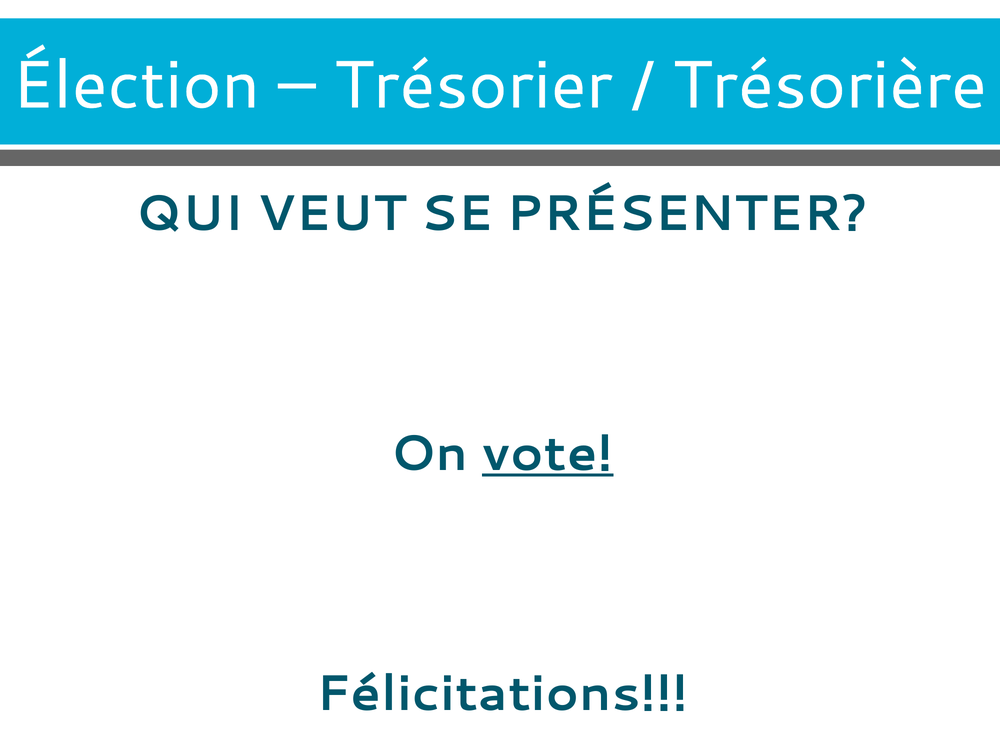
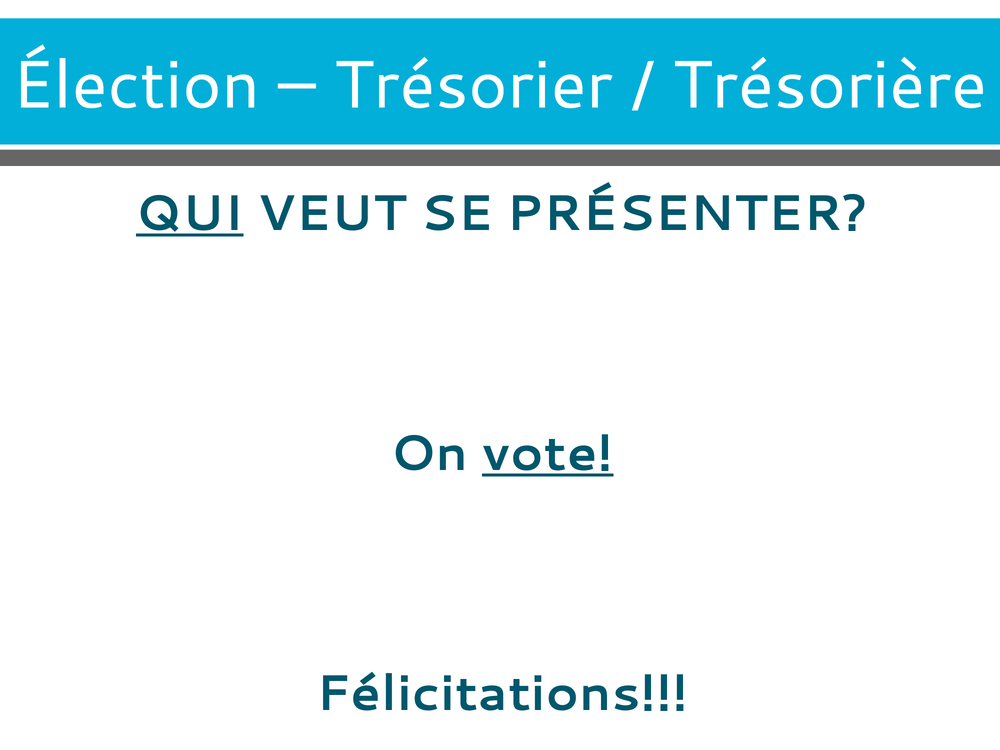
QUI underline: none -> present
